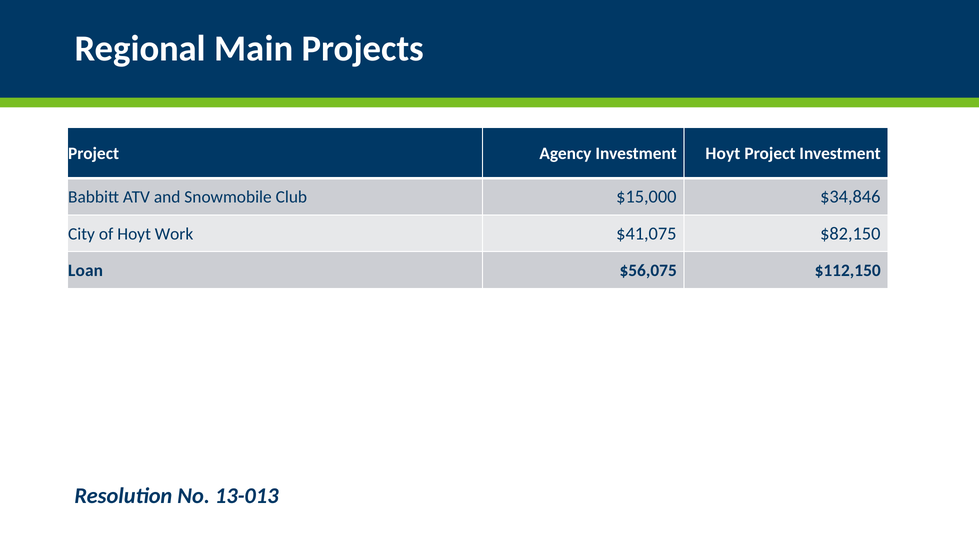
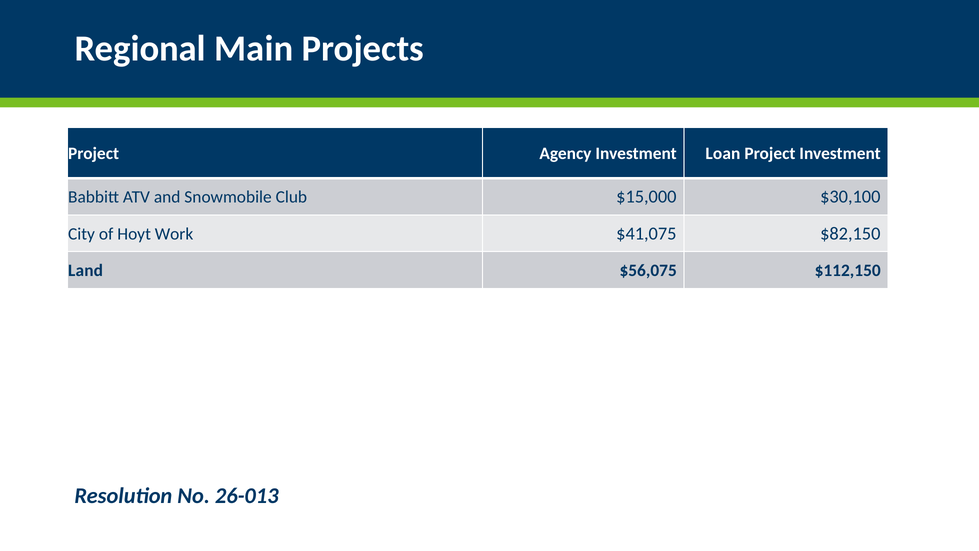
Investment Hoyt: Hoyt -> Loan
$34,846: $34,846 -> $30,100
Loan: Loan -> Land
13-013: 13-013 -> 26-013
